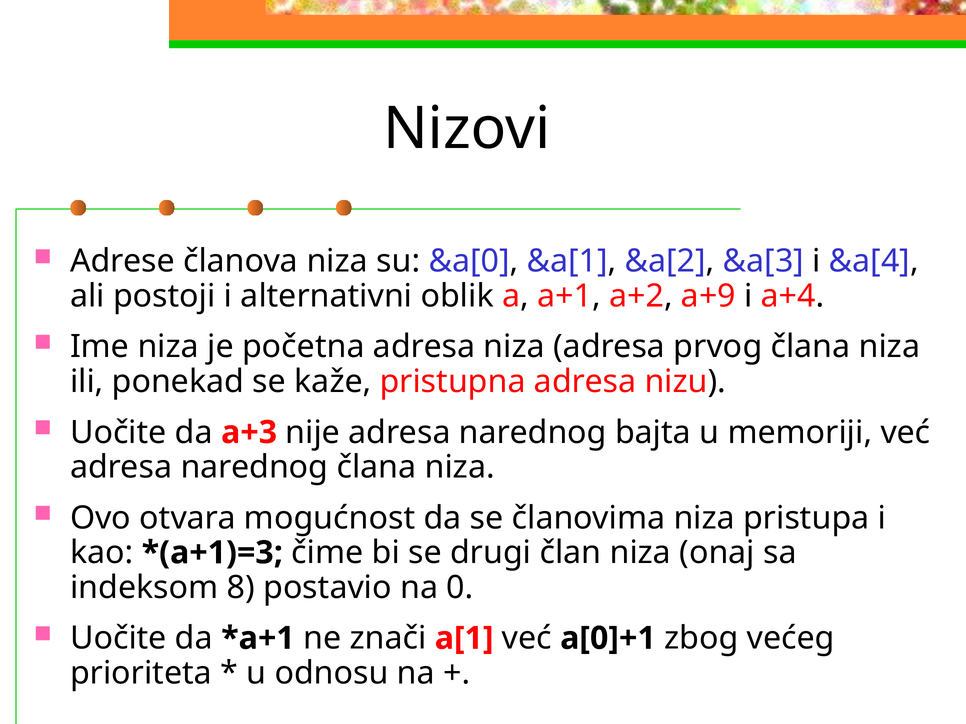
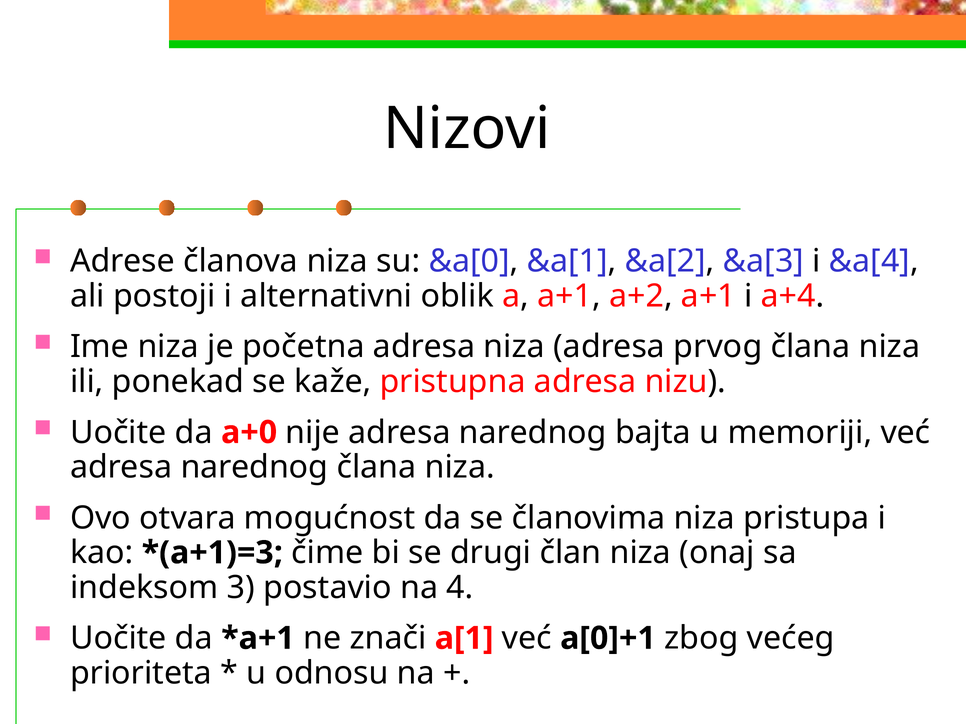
a+2 a+9: a+9 -> a+1
a+3: a+3 -> a+0
8: 8 -> 3
0: 0 -> 4
